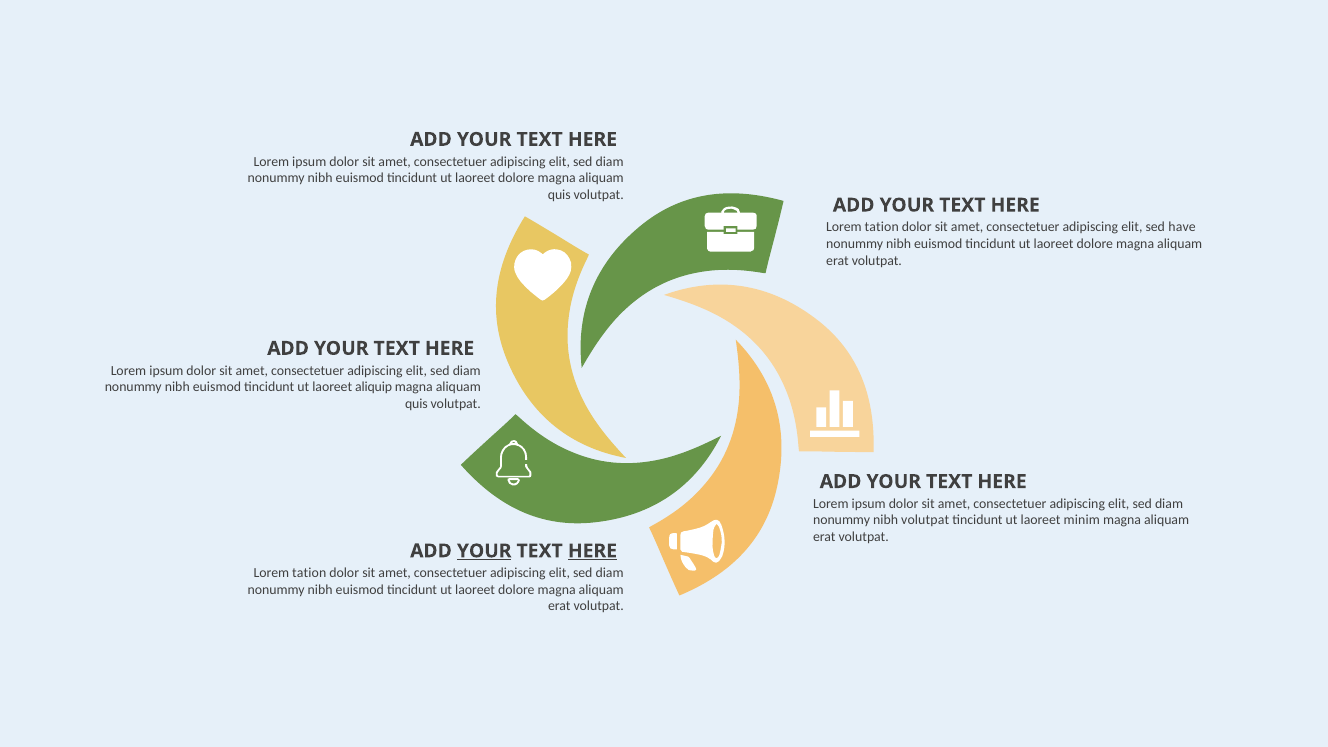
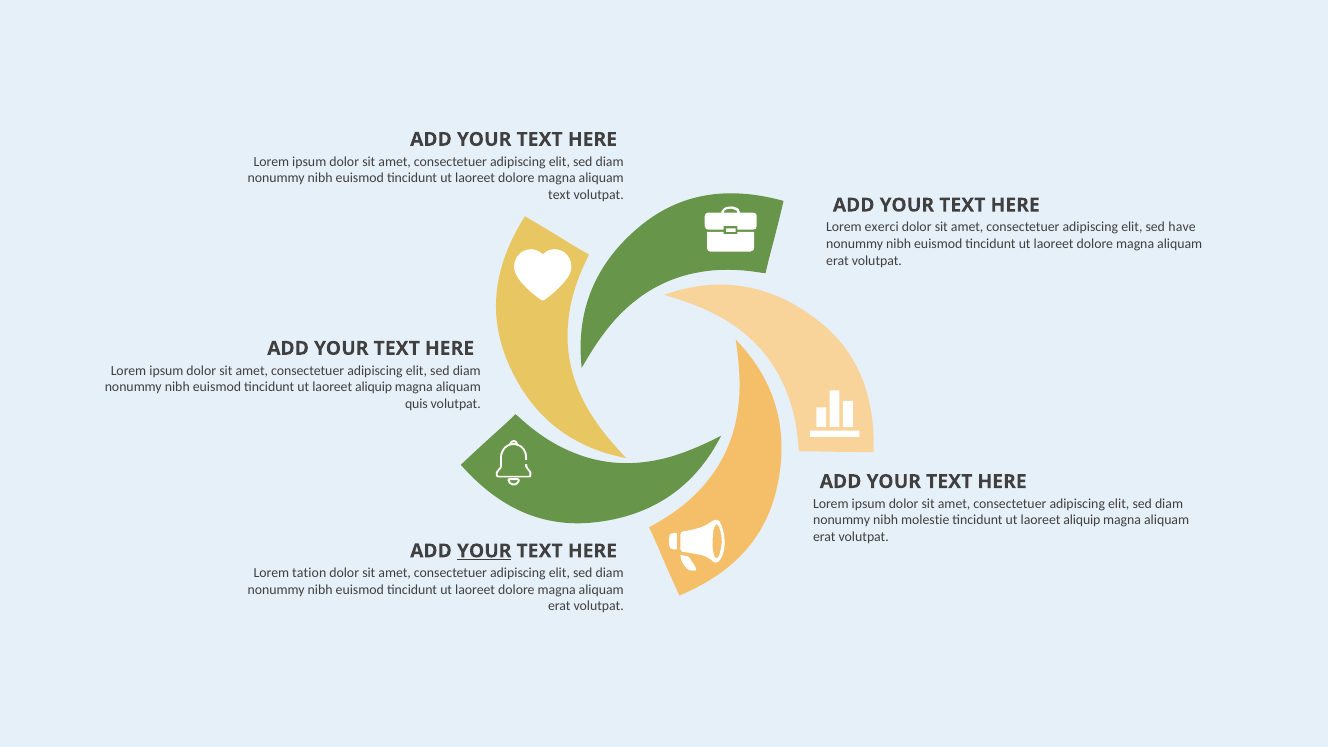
quis at (559, 195): quis -> text
tation at (882, 227): tation -> exerci
nibh volutpat: volutpat -> molestie
minim at (1082, 520): minim -> aliquip
HERE at (592, 551) underline: present -> none
